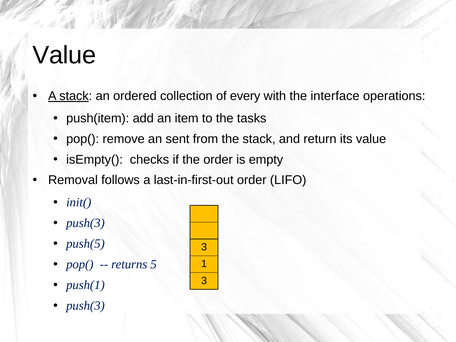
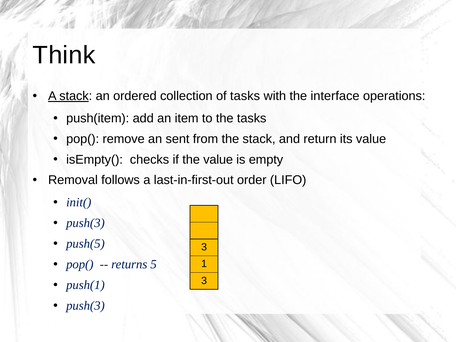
Value at (64, 55): Value -> Think
of every: every -> tasks
the order: order -> value
